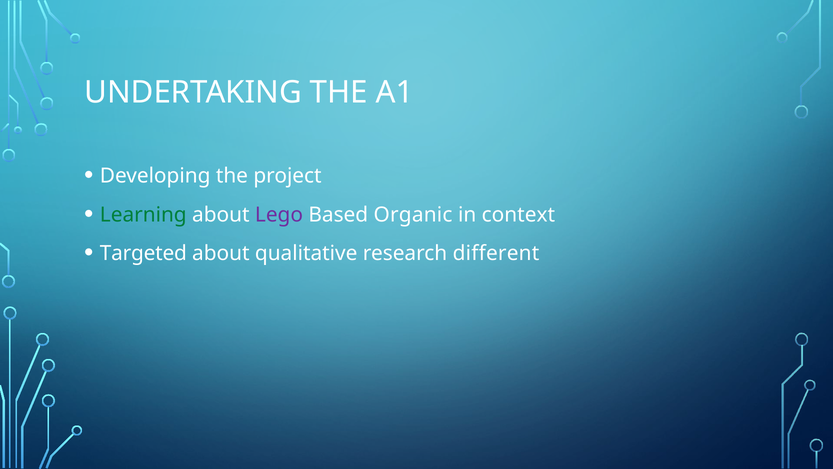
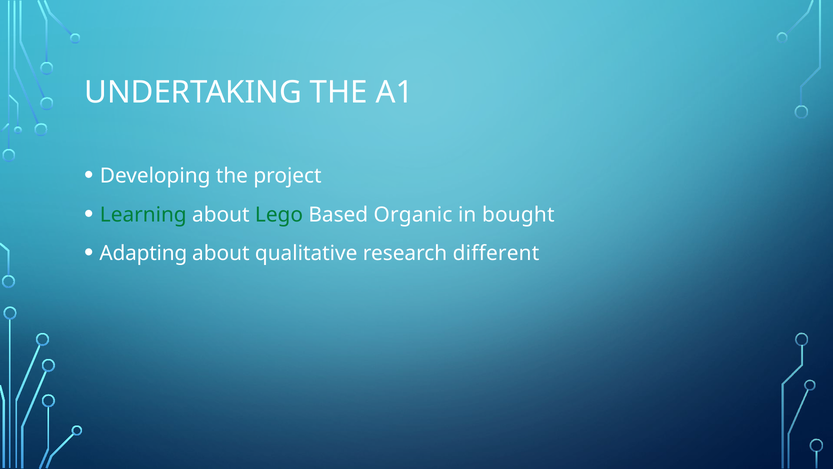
Lego colour: purple -> green
context: context -> bought
Targeted: Targeted -> Adapting
